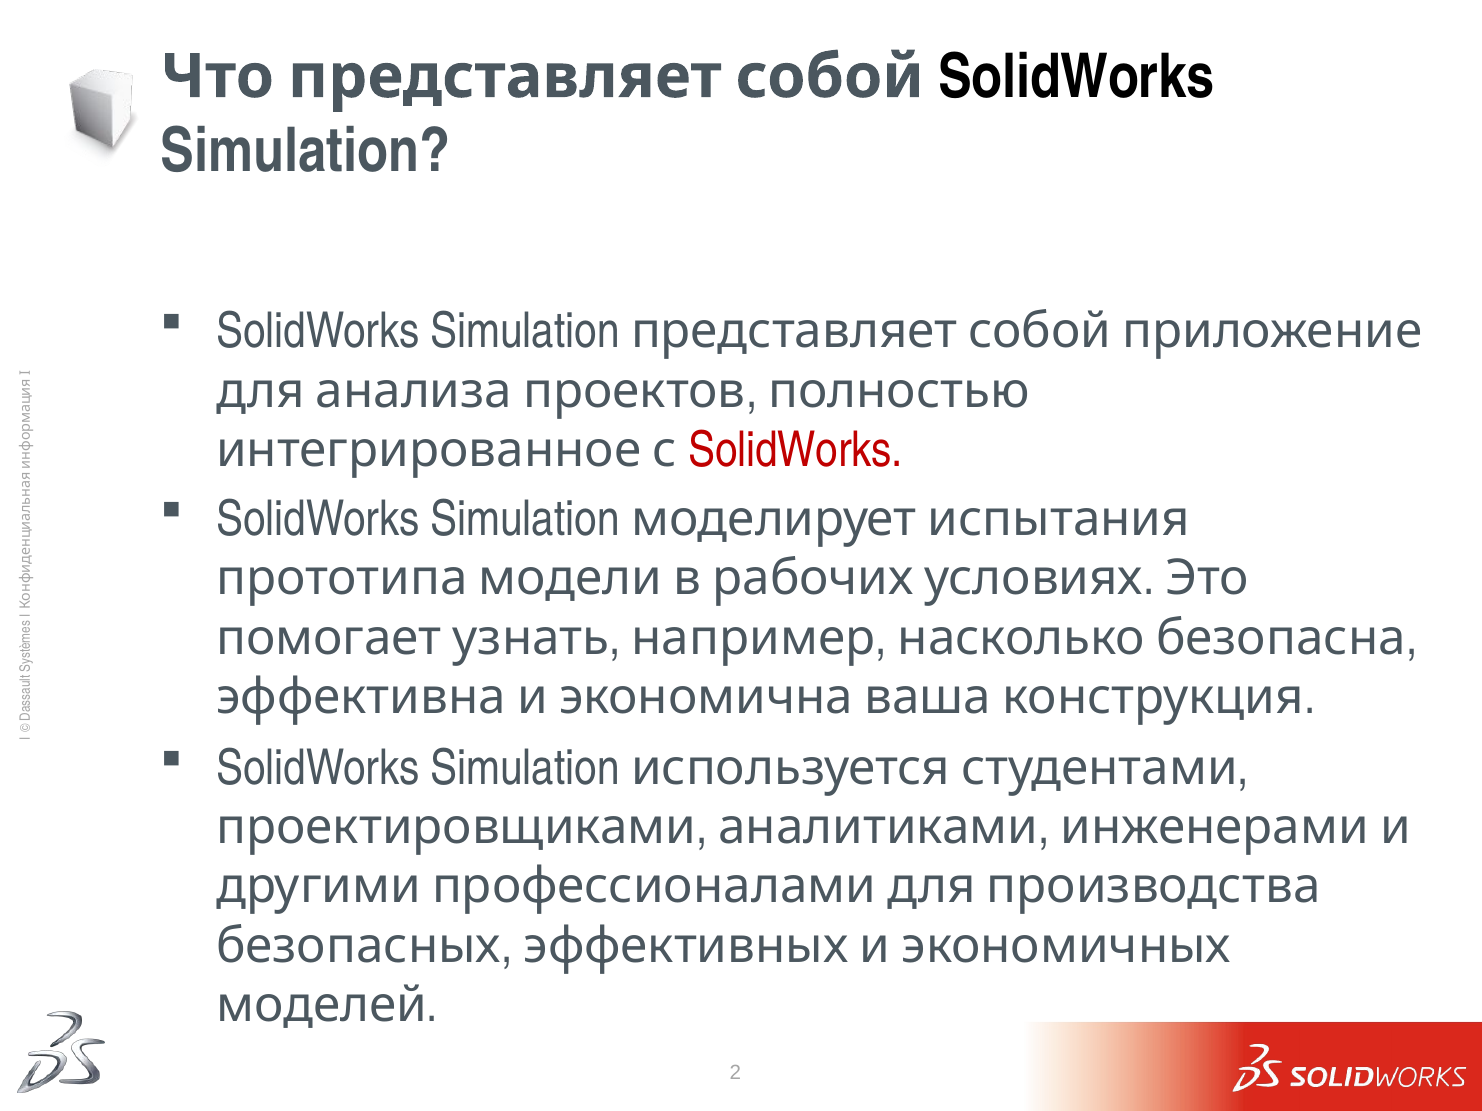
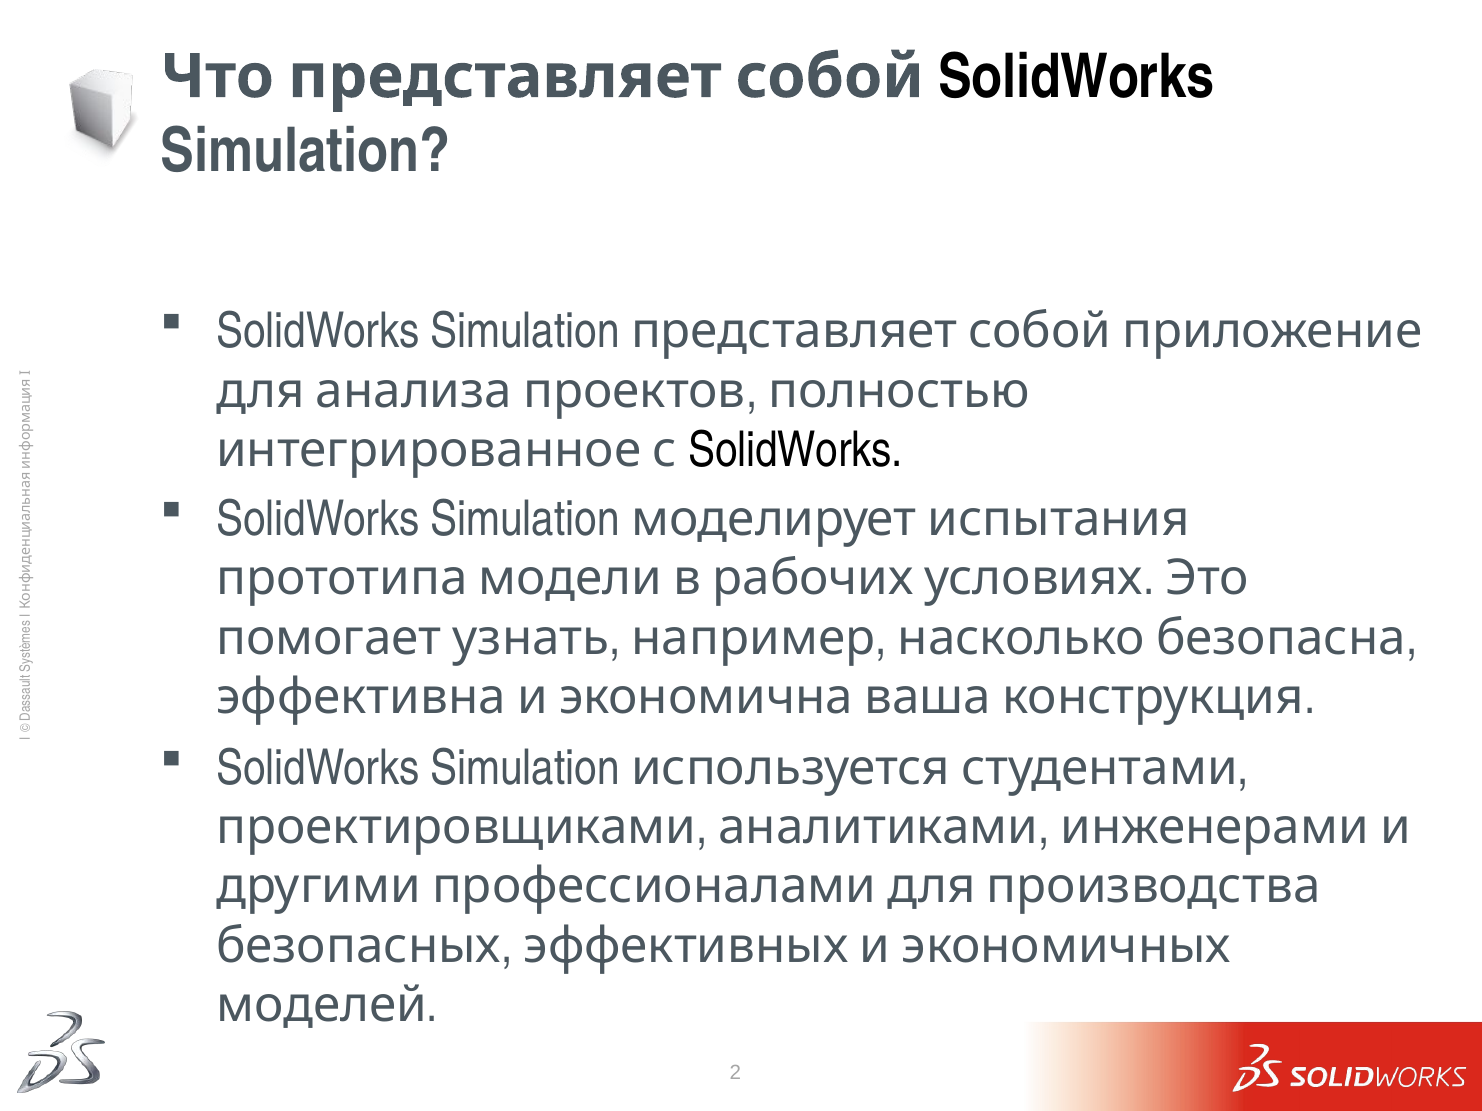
SolidWorks at (796, 450) colour: red -> black
